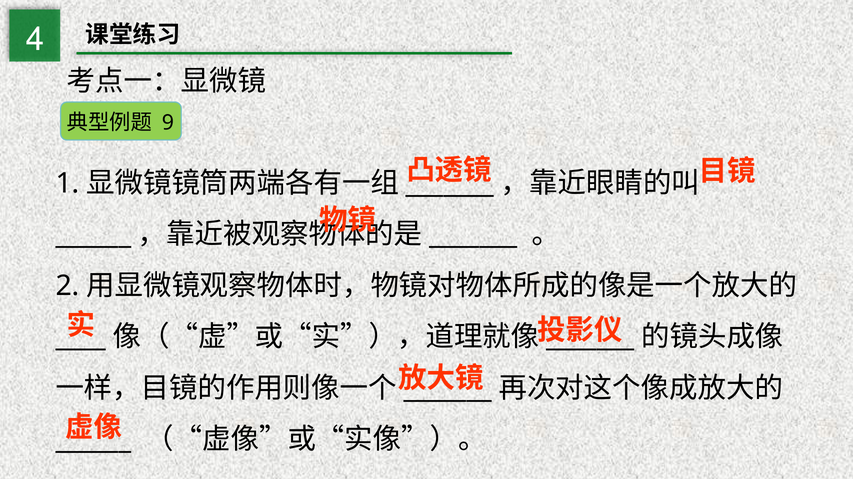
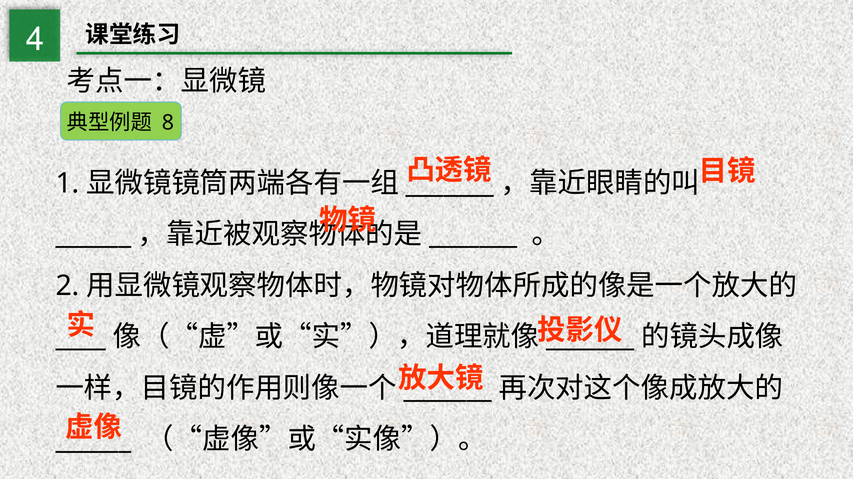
9: 9 -> 8
